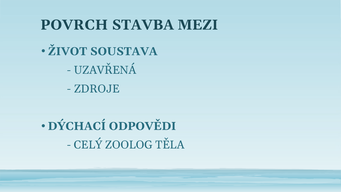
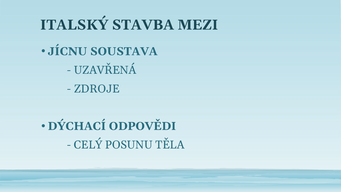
POVRCH: POVRCH -> ITALSKÝ
ŽIVOT: ŽIVOT -> JÍCNU
ZOOLOG: ZOOLOG -> POSUNU
